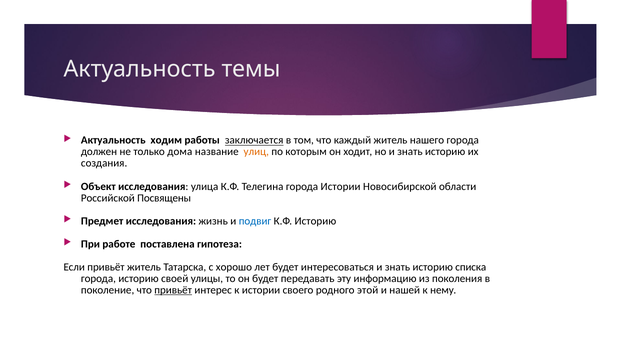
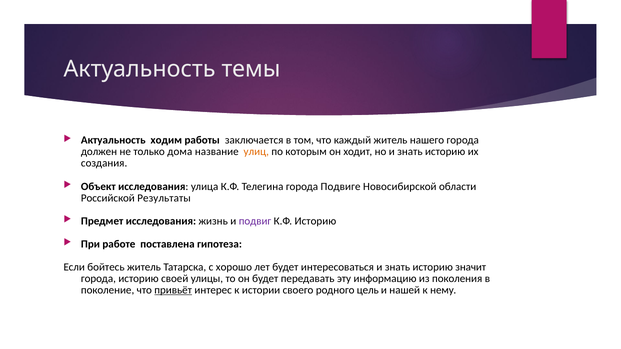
заключается underline: present -> none
города Истории: Истории -> Подвиге
Посвящены: Посвящены -> Результаты
подвиг colour: blue -> purple
Если привьёт: привьёт -> бойтесь
списка: списка -> значит
этой: этой -> цель
